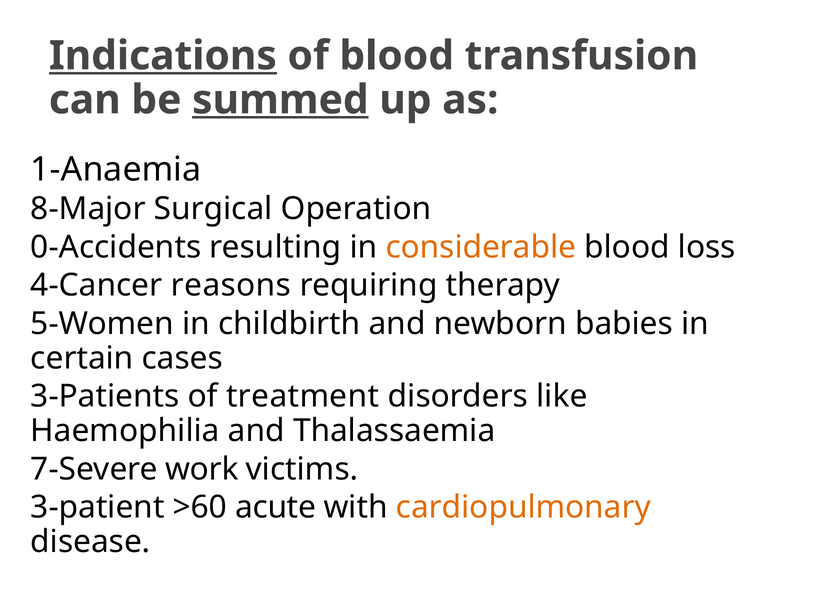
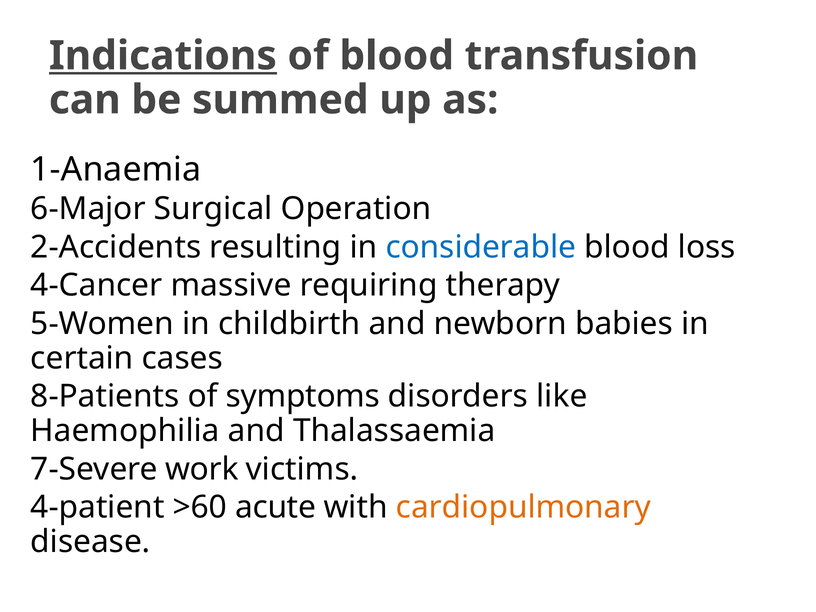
summed underline: present -> none
8-Major: 8-Major -> 6-Major
0-Accidents: 0-Accidents -> 2-Accidents
considerable colour: orange -> blue
reasons: reasons -> massive
3-Patients: 3-Patients -> 8-Patients
treatment: treatment -> symptoms
3-patient: 3-patient -> 4-patient
